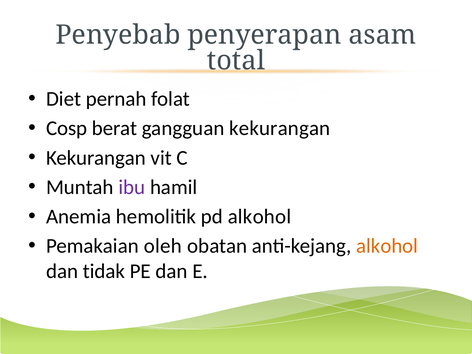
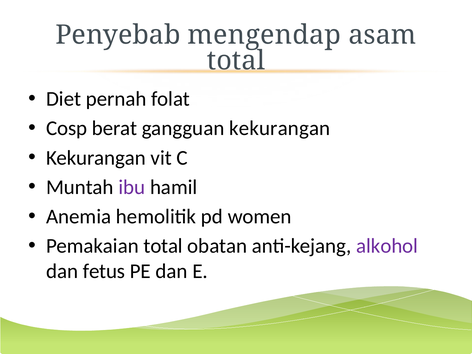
penyerapan: penyerapan -> mengendap
pd alkohol: alkohol -> women
Pemakaian oleh: oleh -> total
alkohol at (387, 246) colour: orange -> purple
tidak: tidak -> fetus
